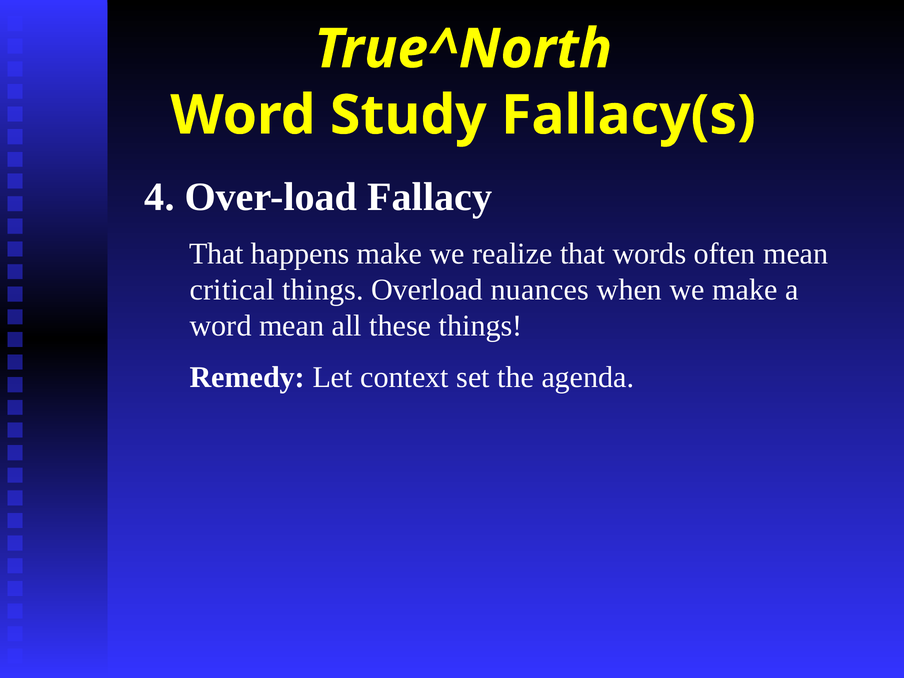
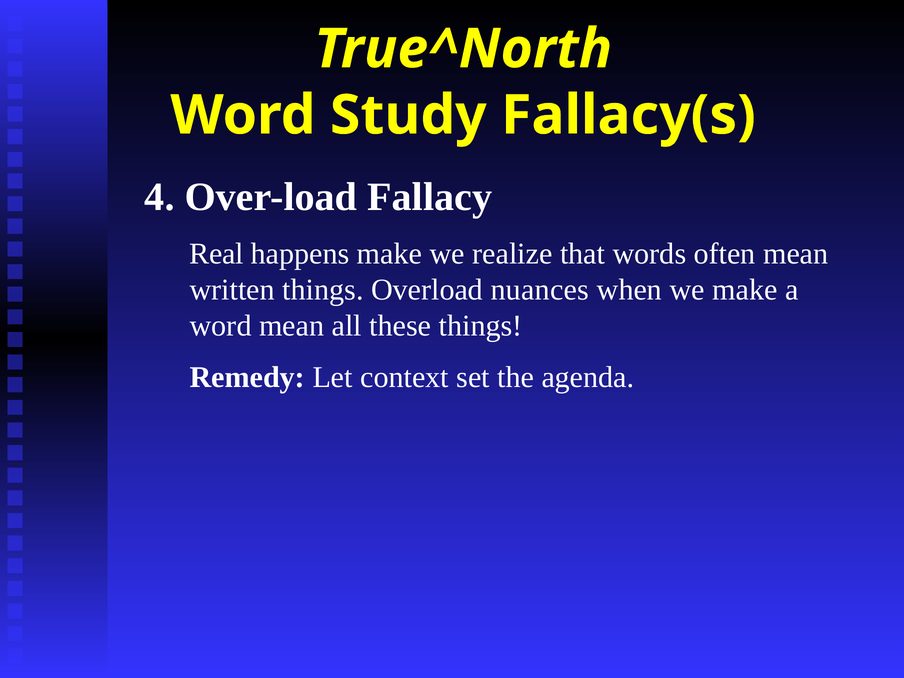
That at (217, 254): That -> Real
critical: critical -> written
